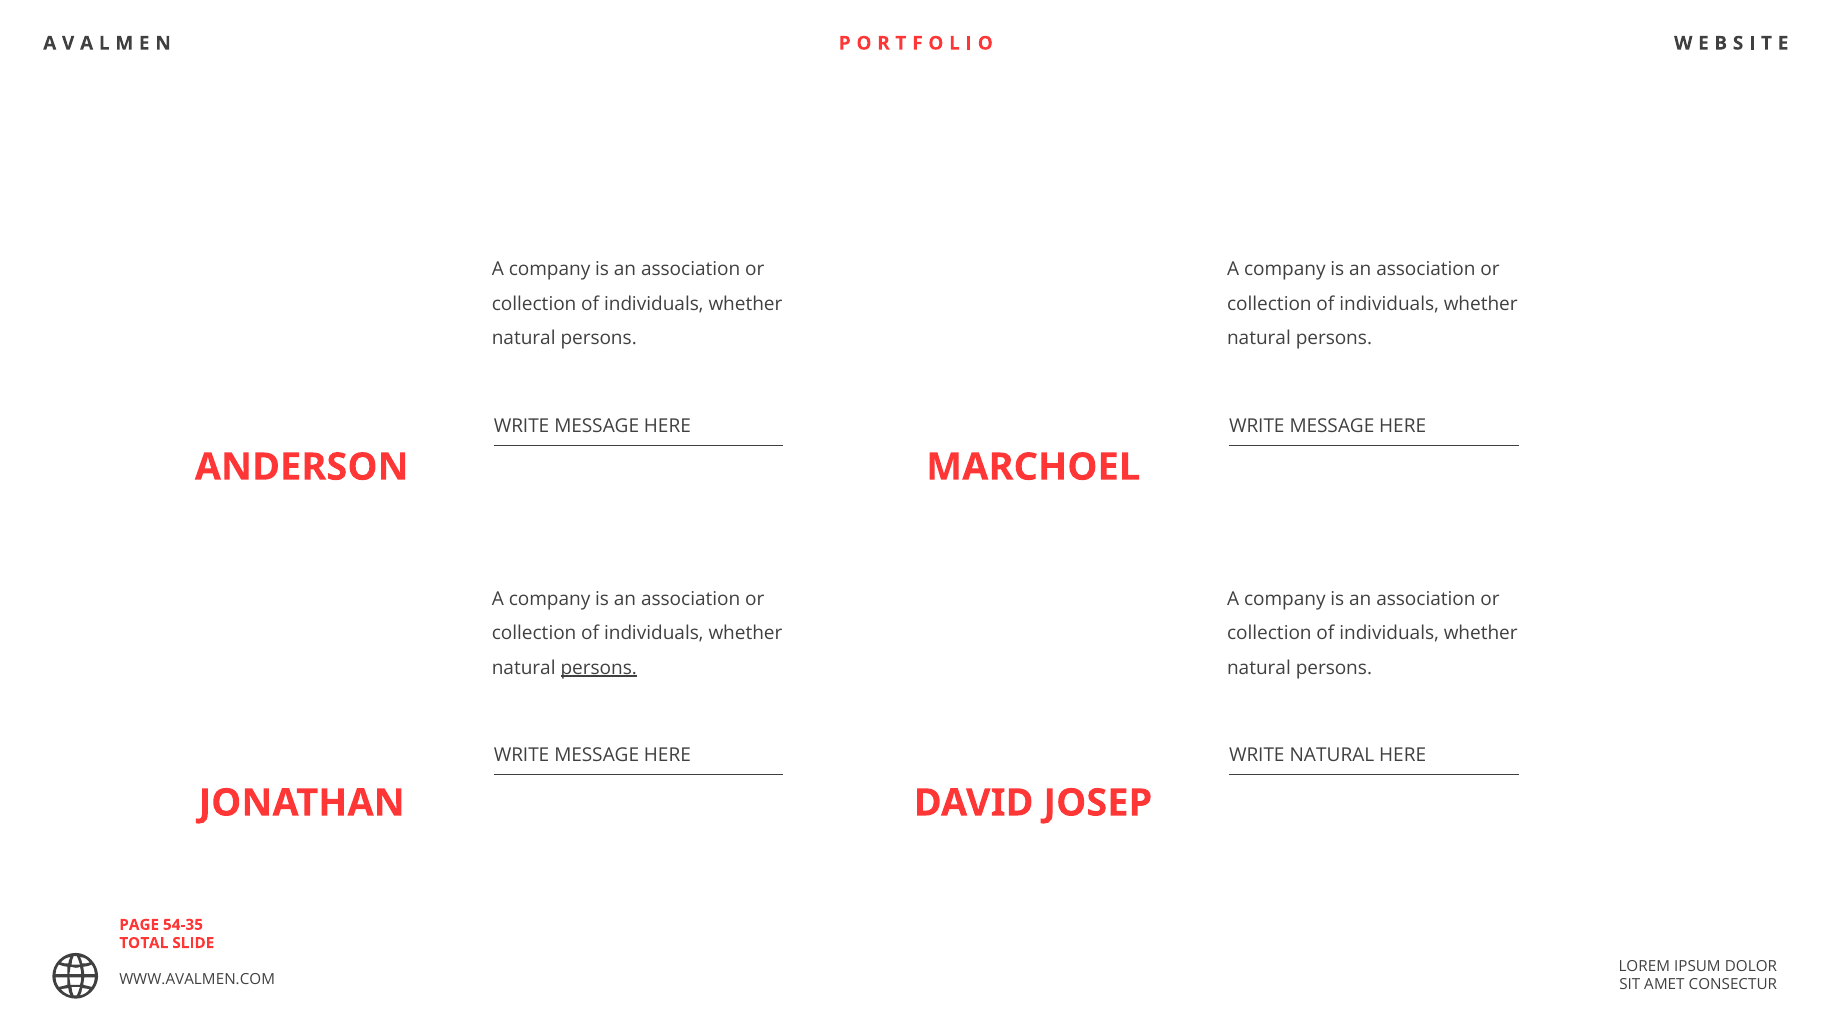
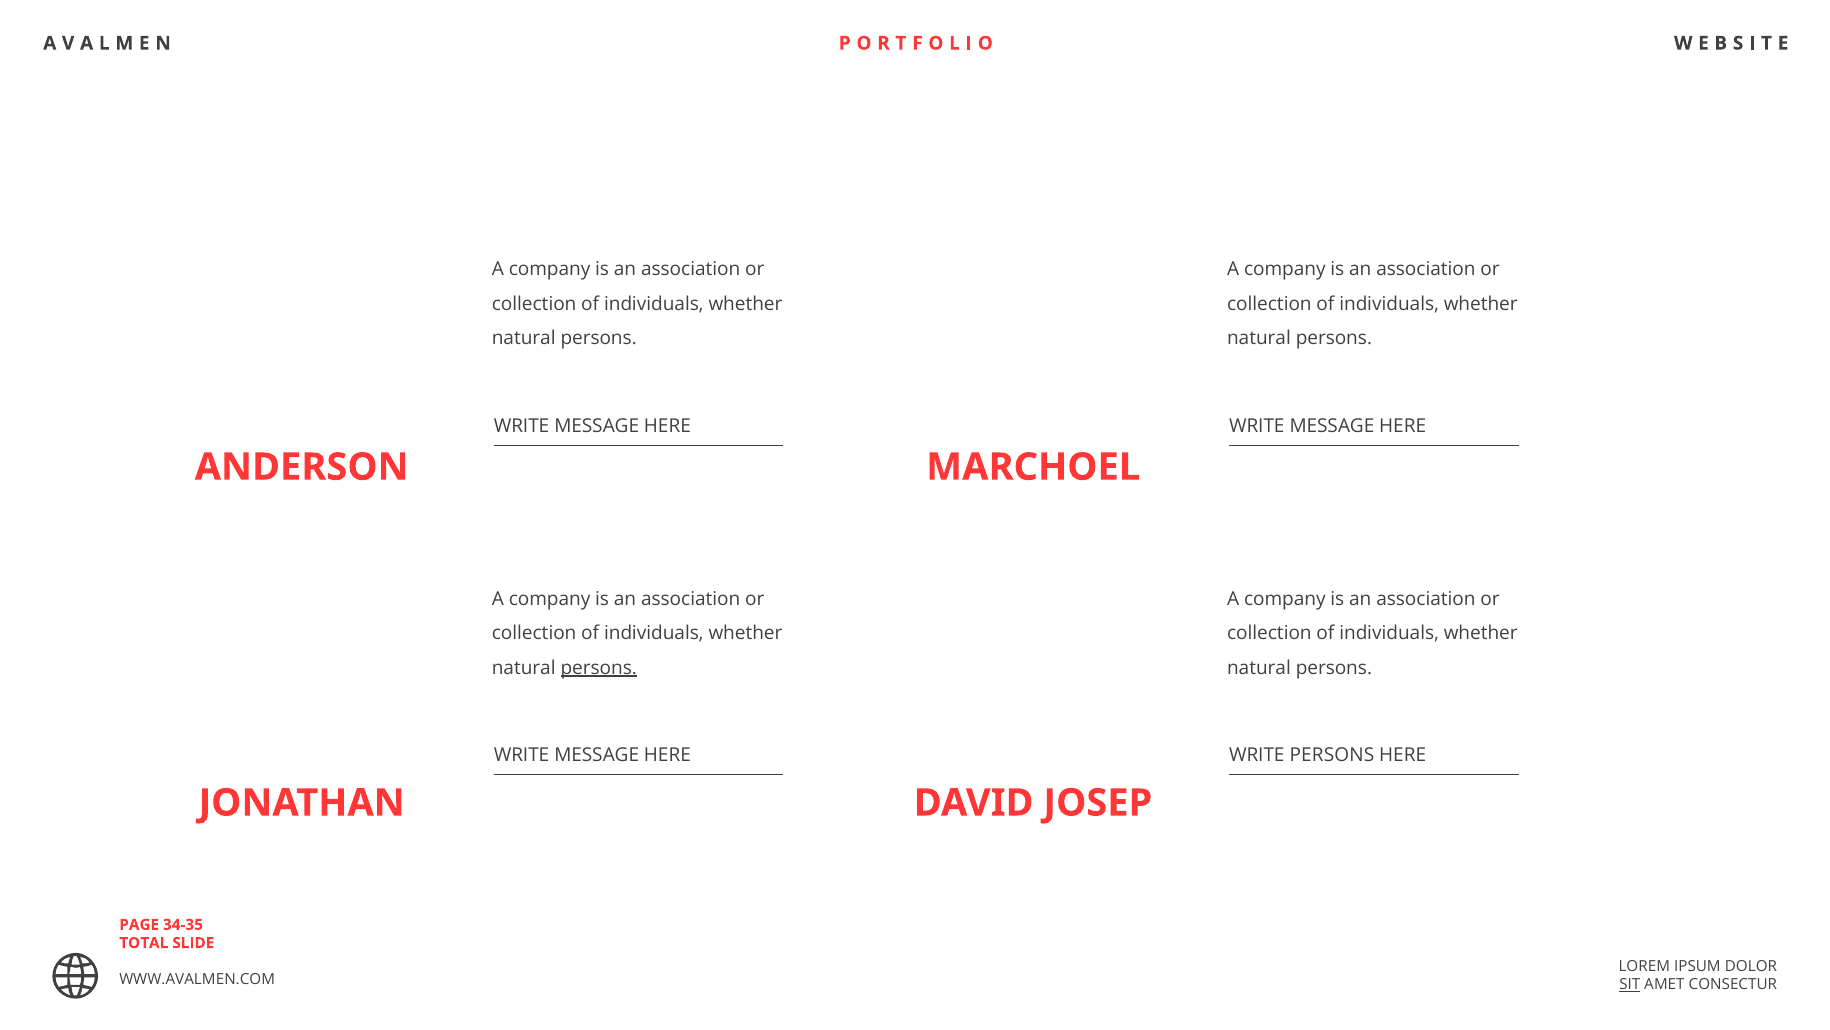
WRITE NATURAL: NATURAL -> PERSONS
54-35: 54-35 -> 34-35
SIT underline: none -> present
